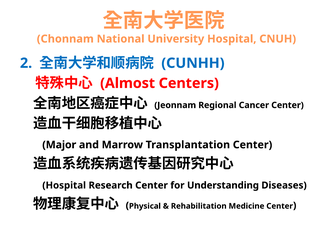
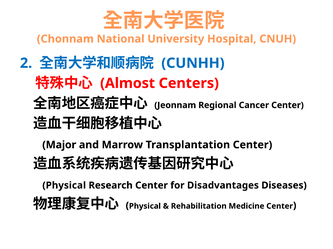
Hospital at (64, 186): Hospital -> Physical
Understanding: Understanding -> Disadvantages
